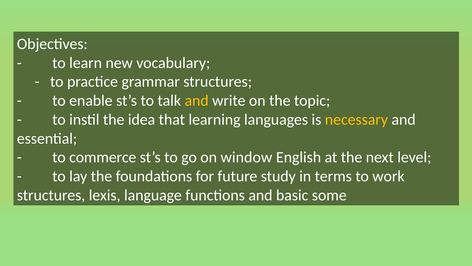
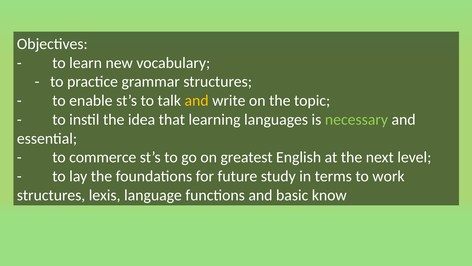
necessary colour: yellow -> light green
window: window -> greatest
some: some -> know
